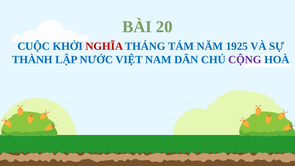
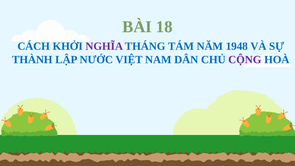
20: 20 -> 18
CUỘC: CUỘC -> CÁCH
NGHĨA colour: red -> purple
1925: 1925 -> 1948
